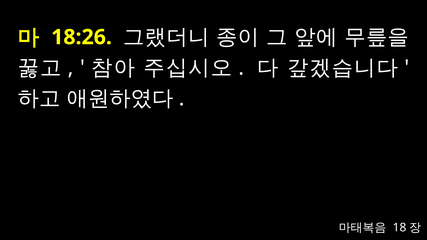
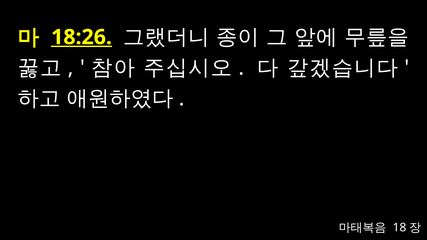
18:26 underline: none -> present
